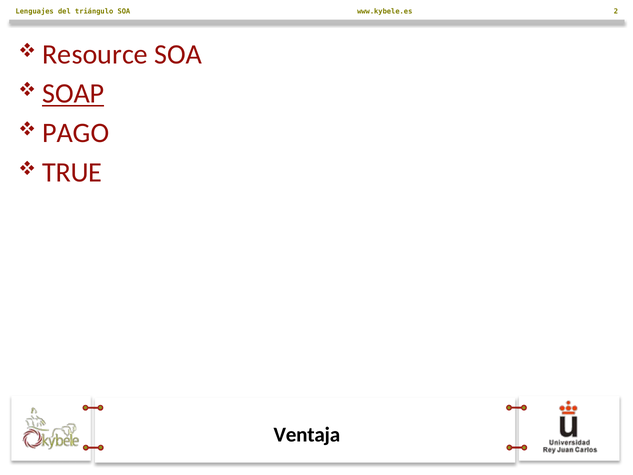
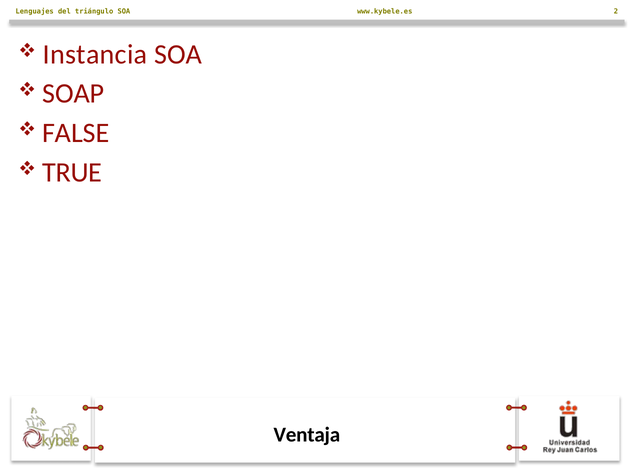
Resource: Resource -> Instancia
SOAP underline: present -> none
PAGO: PAGO -> FALSE
